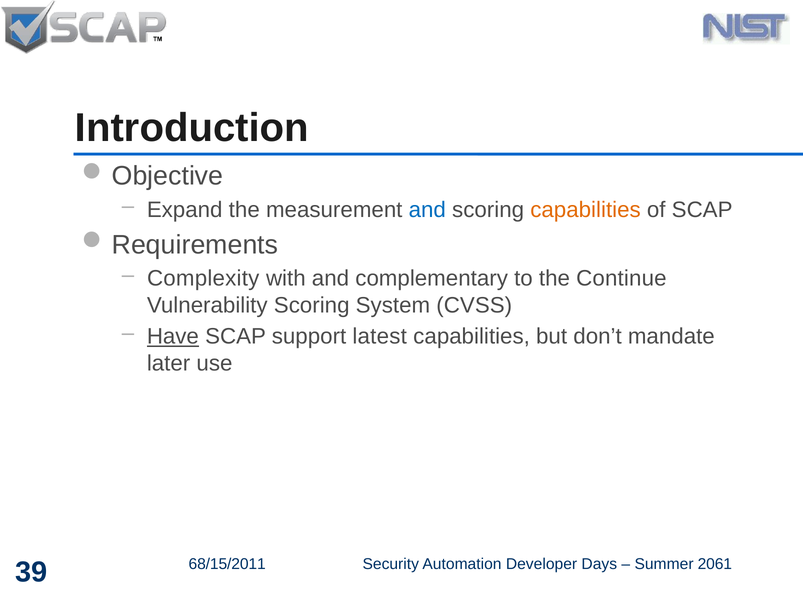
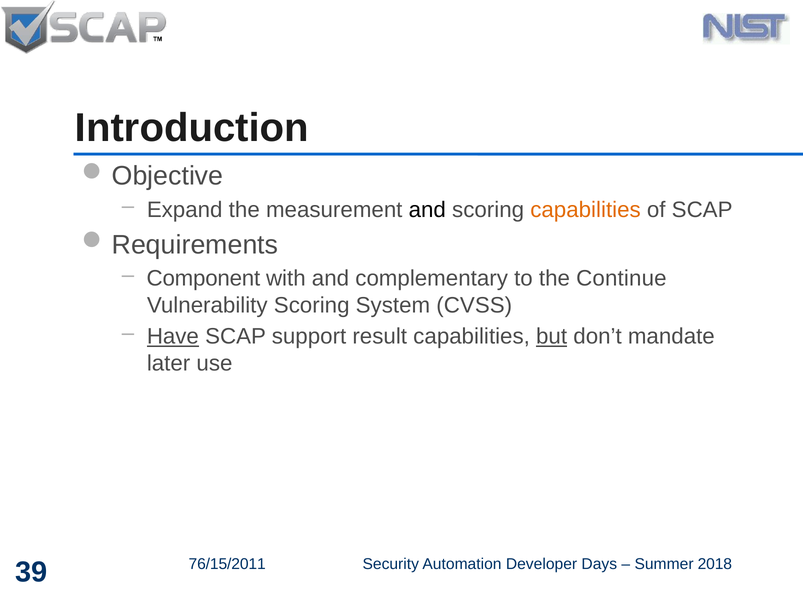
and at (427, 209) colour: blue -> black
Complexity: Complexity -> Component
latest: latest -> result
but underline: none -> present
68/15/2011: 68/15/2011 -> 76/15/2011
2061: 2061 -> 2018
